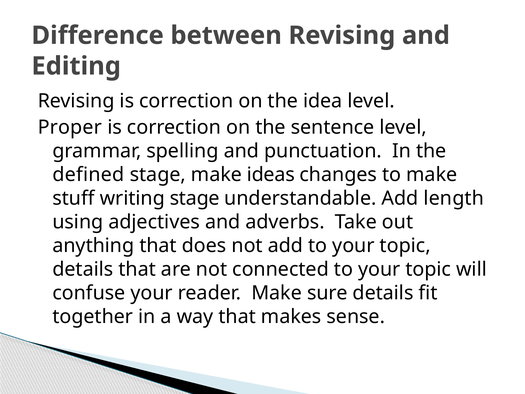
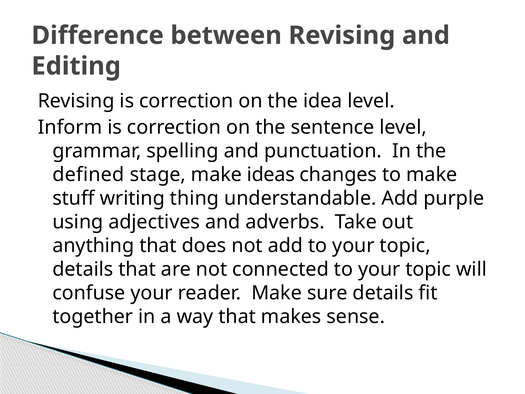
Proper: Proper -> Inform
writing stage: stage -> thing
length: length -> purple
